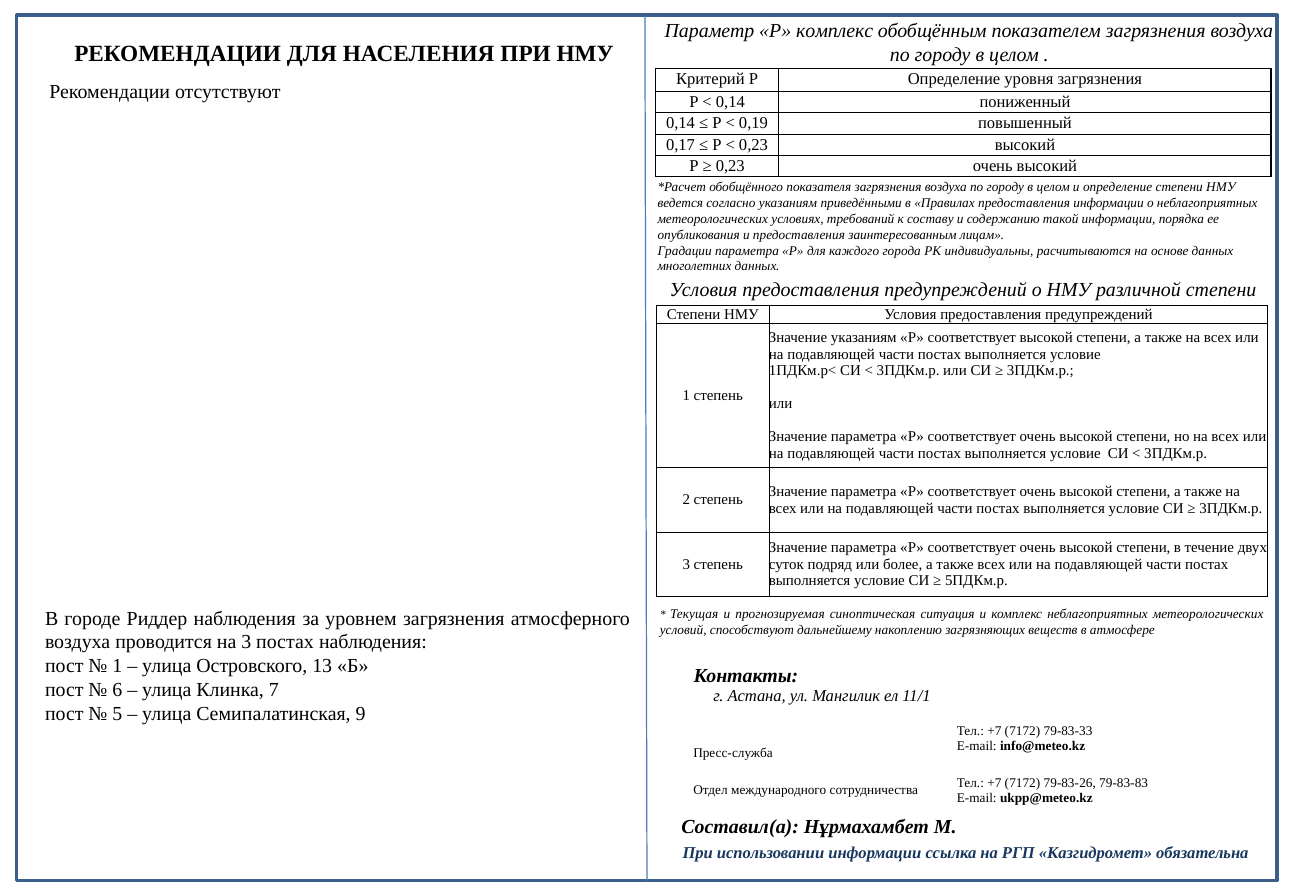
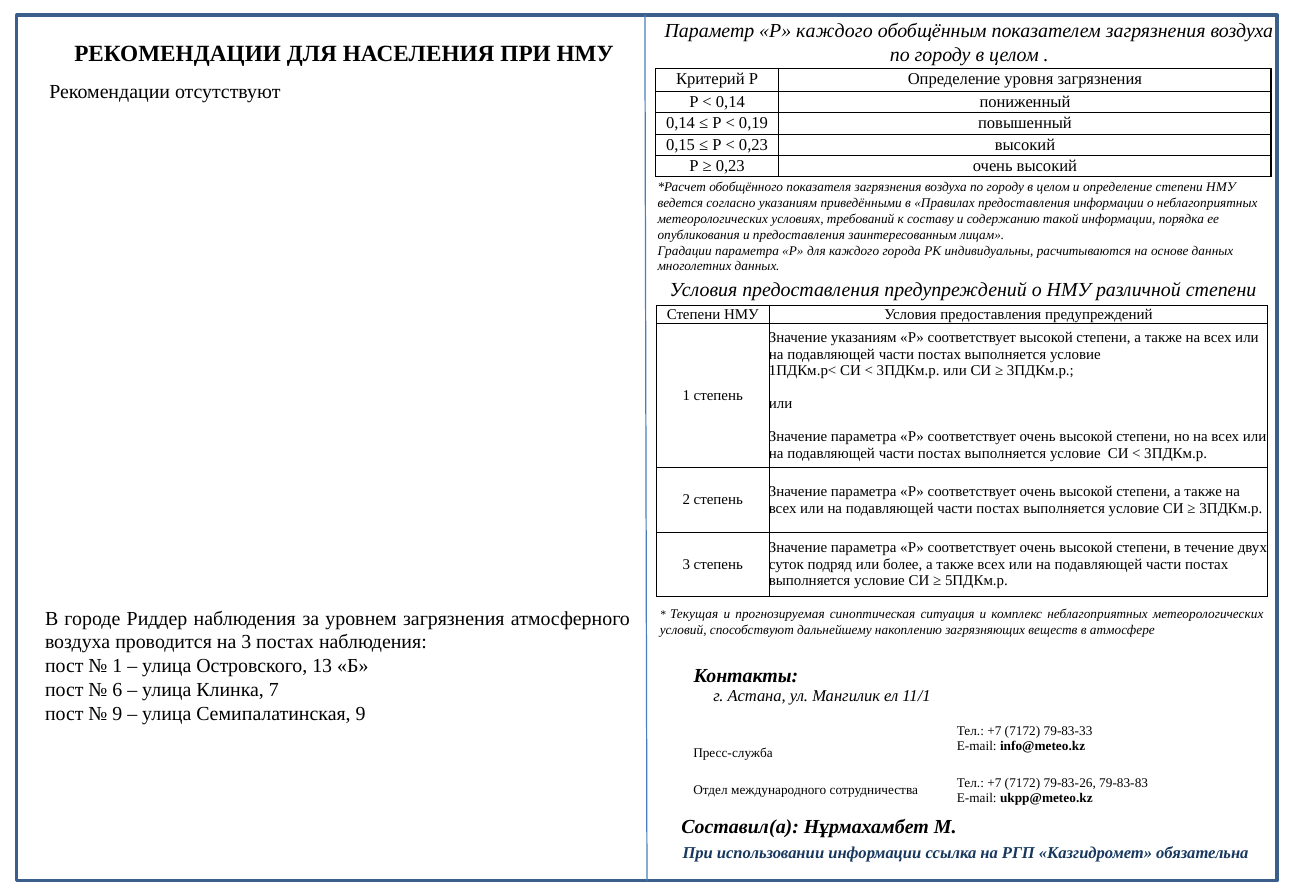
Р комплекс: комплекс -> каждого
0,17: 0,17 -> 0,15
5 at (117, 714): 5 -> 9
